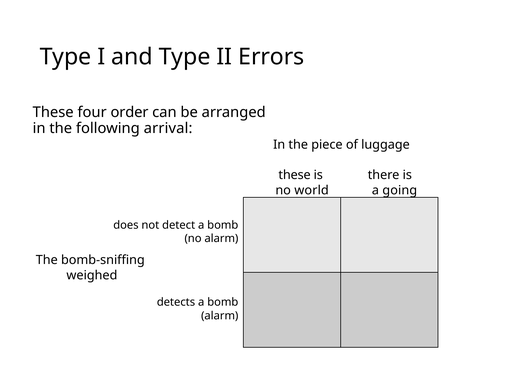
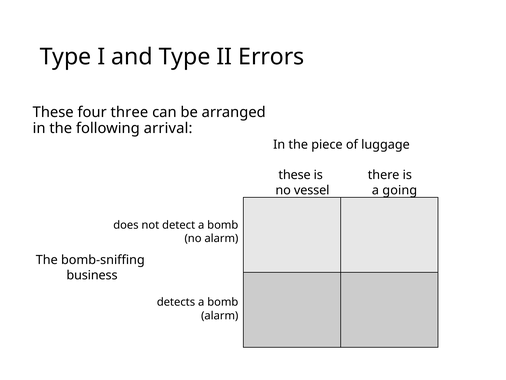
order: order -> three
world: world -> vessel
weighed: weighed -> business
